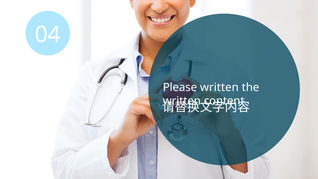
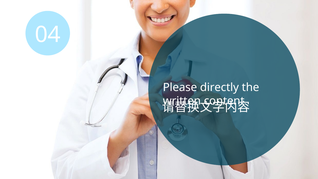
Please written: written -> directly
